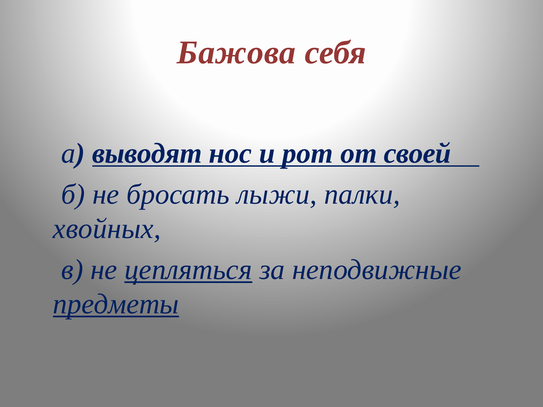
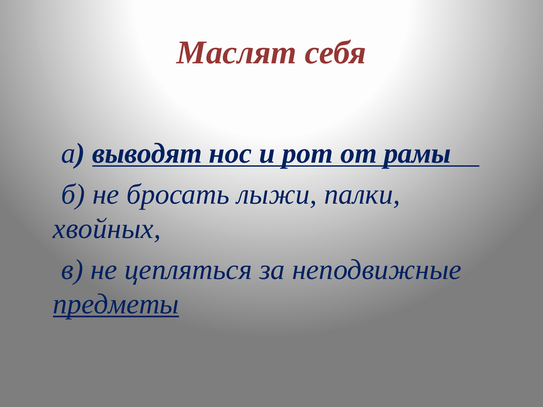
Бажова: Бажова -> Маслят
своей: своей -> рамы
цепляться underline: present -> none
